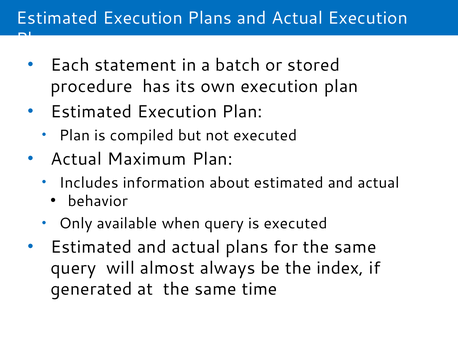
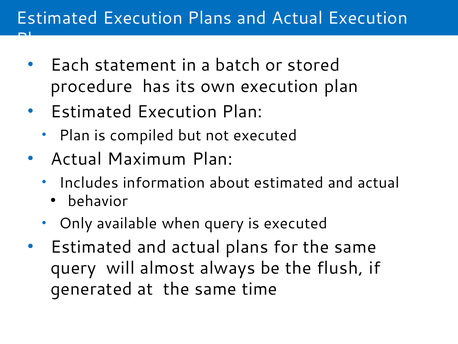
index: index -> flush
